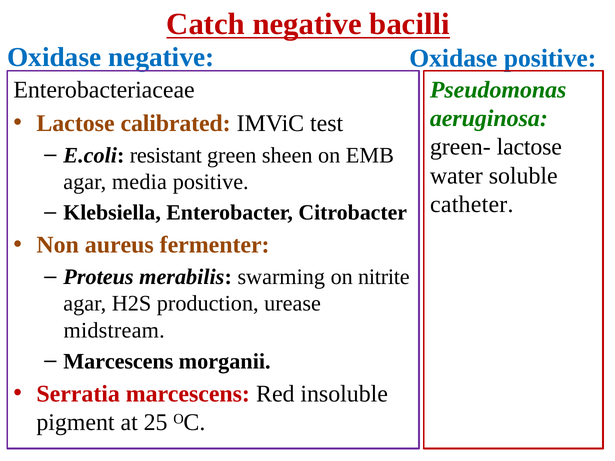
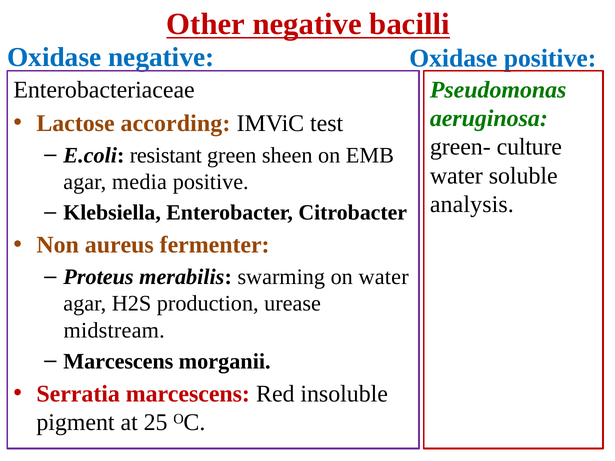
Catch: Catch -> Other
calibrated: calibrated -> according
green- lactose: lactose -> culture
catheter: catheter -> analysis
on nitrite: nitrite -> water
